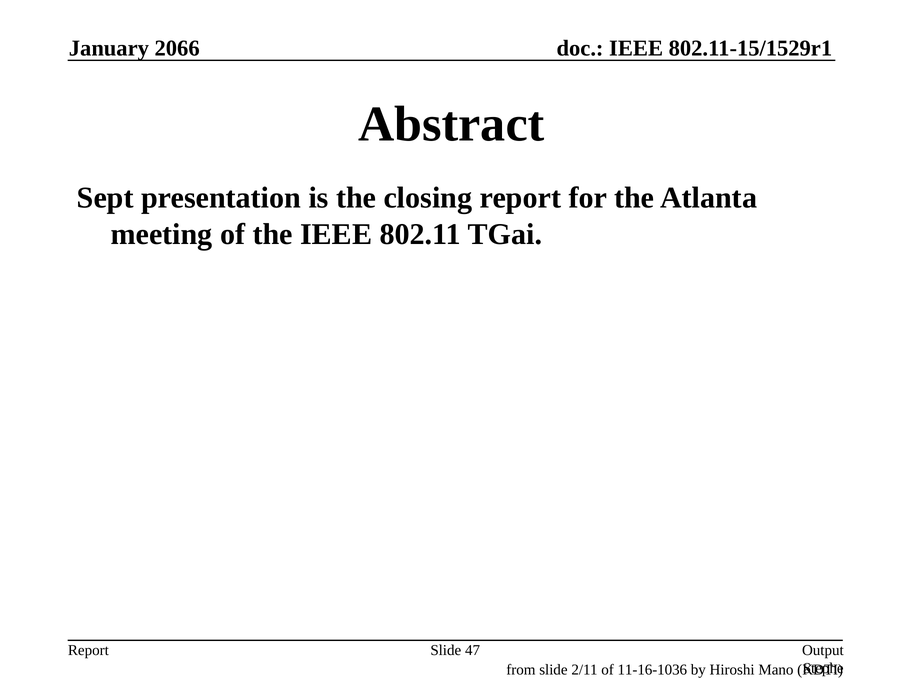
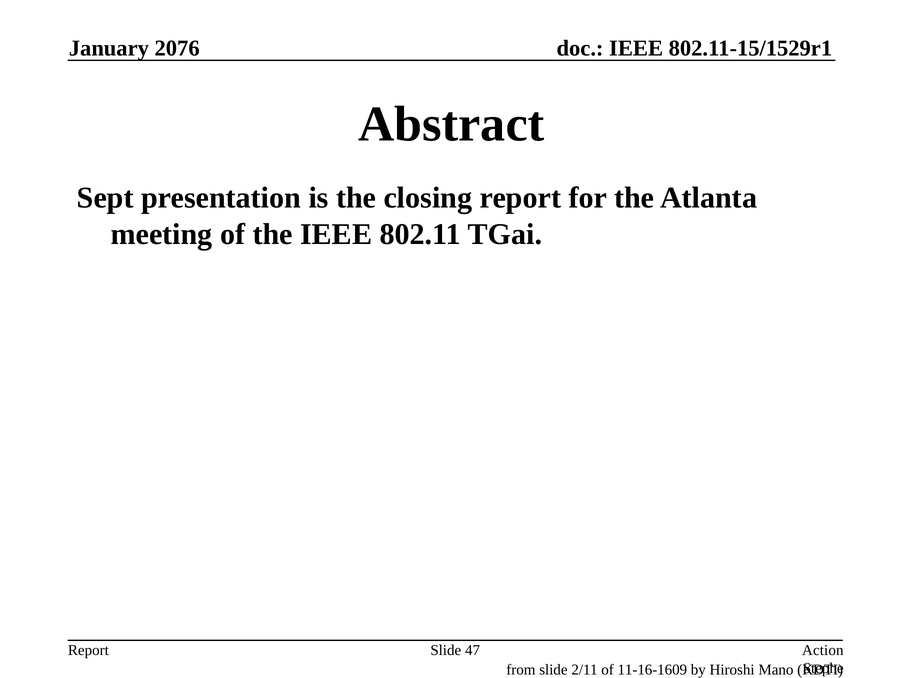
2066: 2066 -> 2076
Output: Output -> Action
11-16-1036: 11-16-1036 -> 11-16-1609
